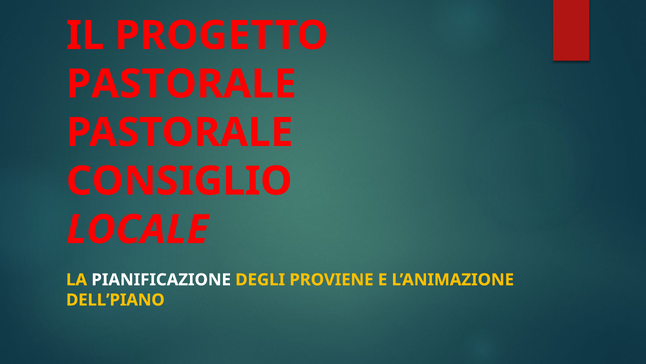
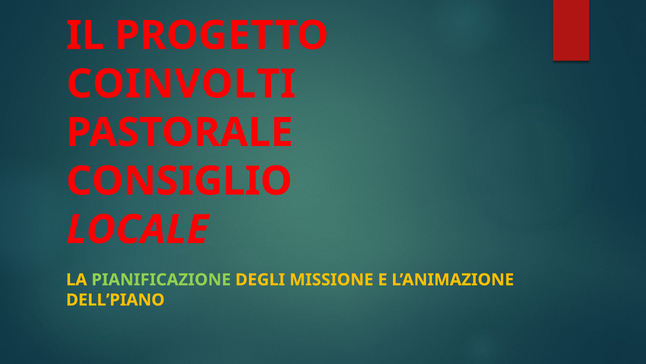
PASTORALE at (181, 84): PASTORALE -> COINVOLTI
PIANIFICAZIONE colour: white -> light green
PROVIENE: PROVIENE -> MISSIONE
